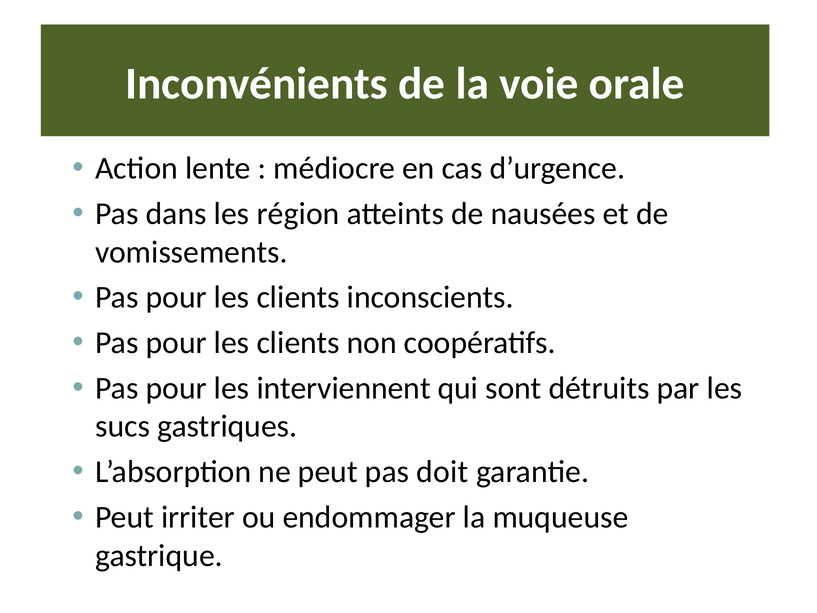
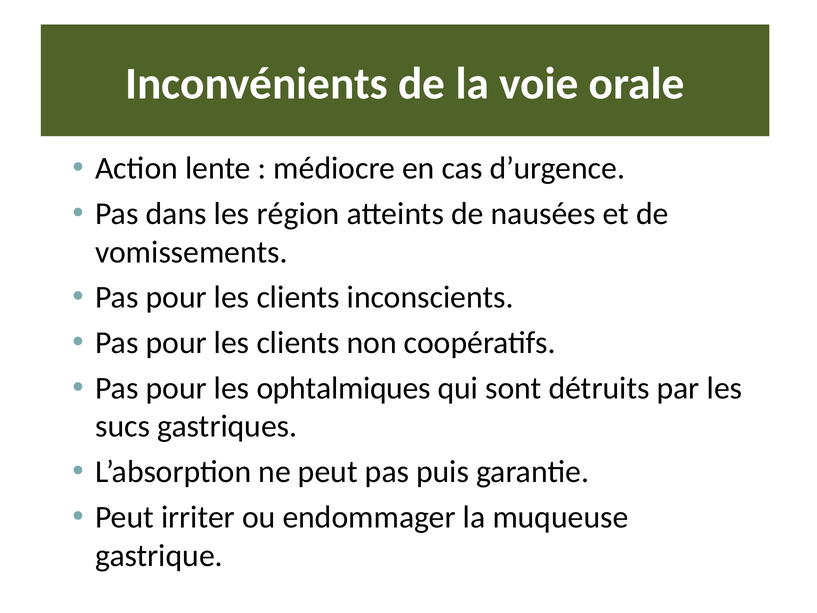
interviennent: interviennent -> ophtalmiques
doit: doit -> puis
